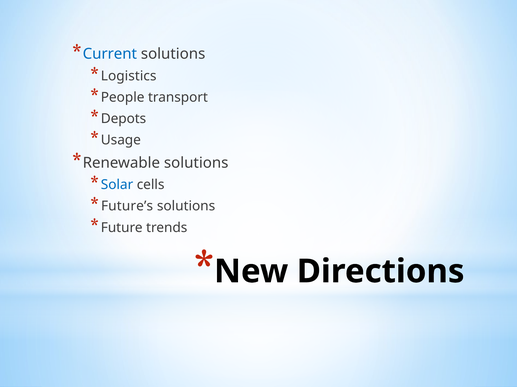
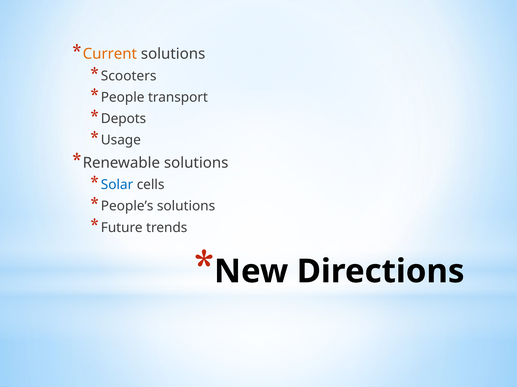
Current colour: blue -> orange
Logistics: Logistics -> Scooters
Future’s: Future’s -> People’s
